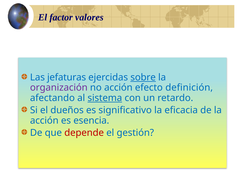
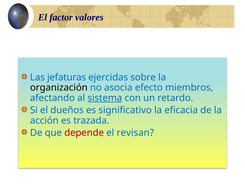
sobre underline: present -> none
organización colour: purple -> black
no acción: acción -> asocia
definición: definición -> miembros
esencia: esencia -> trazada
gestión: gestión -> revisan
